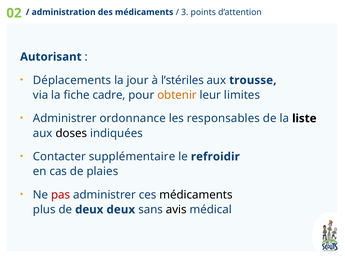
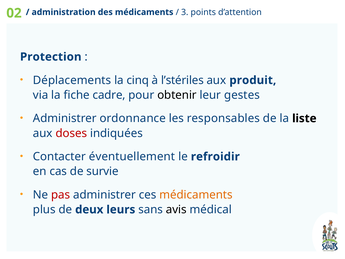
Autorisant: Autorisant -> Protection
jour: jour -> cinq
trousse: trousse -> produit
obtenir colour: orange -> black
limites: limites -> gestes
doses colour: black -> red
supplémentaire: supplémentaire -> éventuellement
plaies: plaies -> survie
médicaments at (196, 195) colour: black -> orange
deux deux: deux -> leurs
